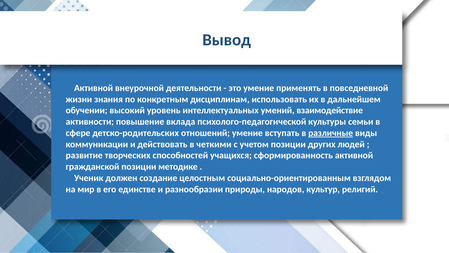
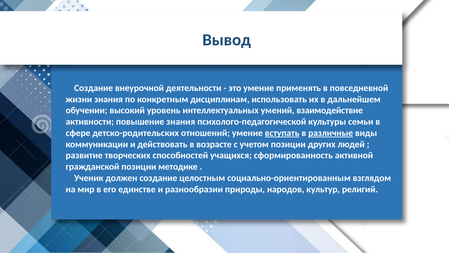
Активной at (94, 88): Активной -> Создание
повышение вклада: вклада -> знания
вступать underline: none -> present
четкими: четкими -> возрасте
